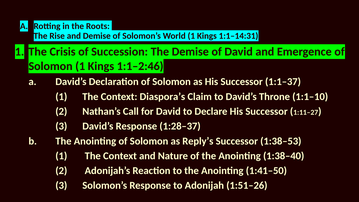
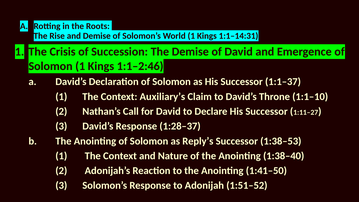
Diaspora’s: Diaspora’s -> Auxiliary’s
1:51–26: 1:51–26 -> 1:51–52
